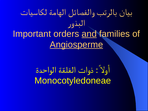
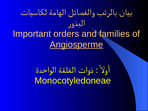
and underline: present -> none
